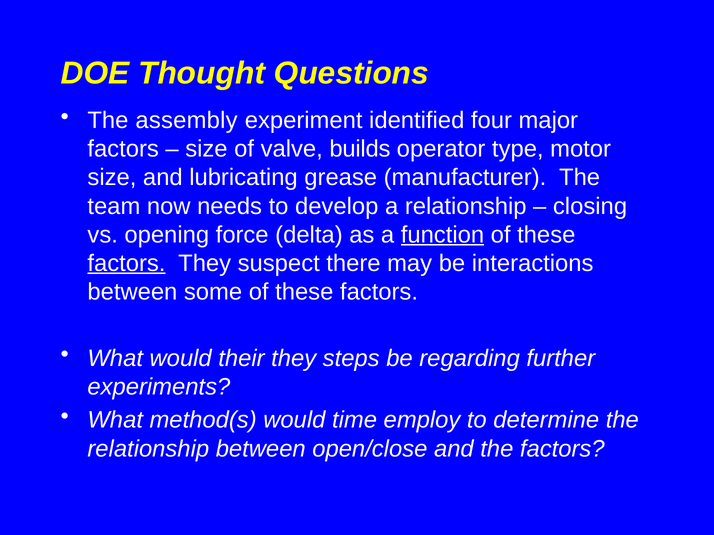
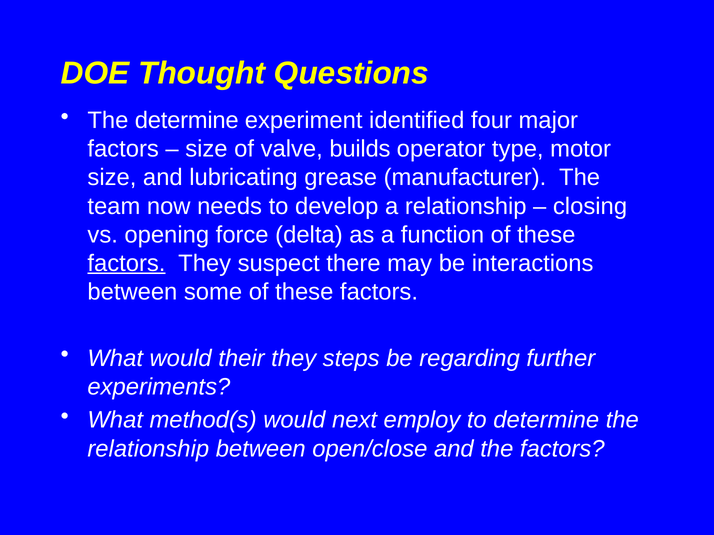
The assembly: assembly -> determine
function underline: present -> none
time: time -> next
